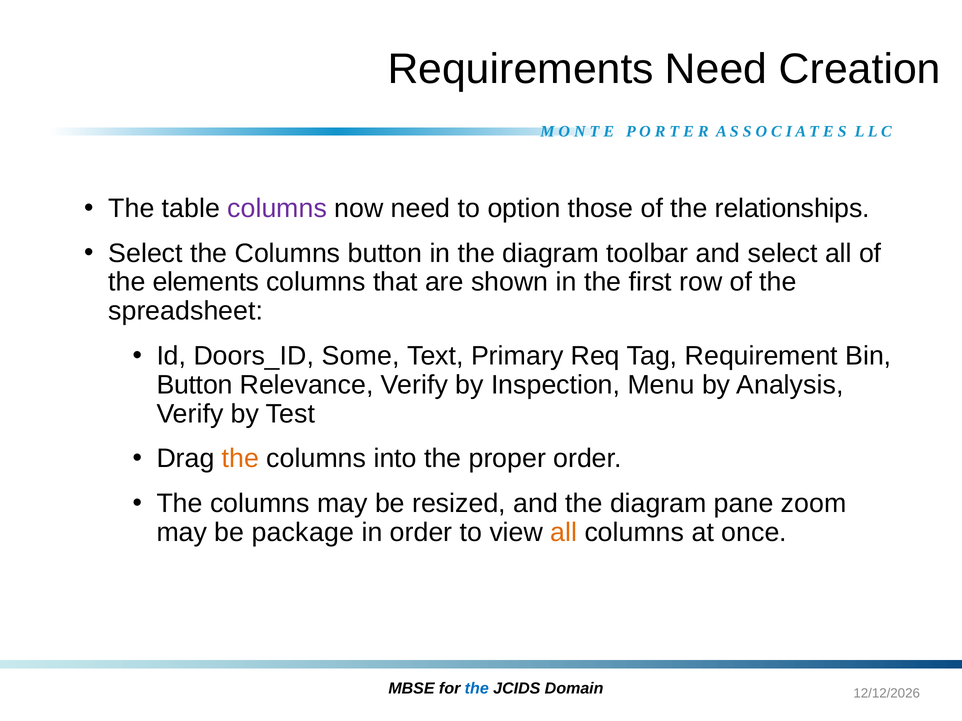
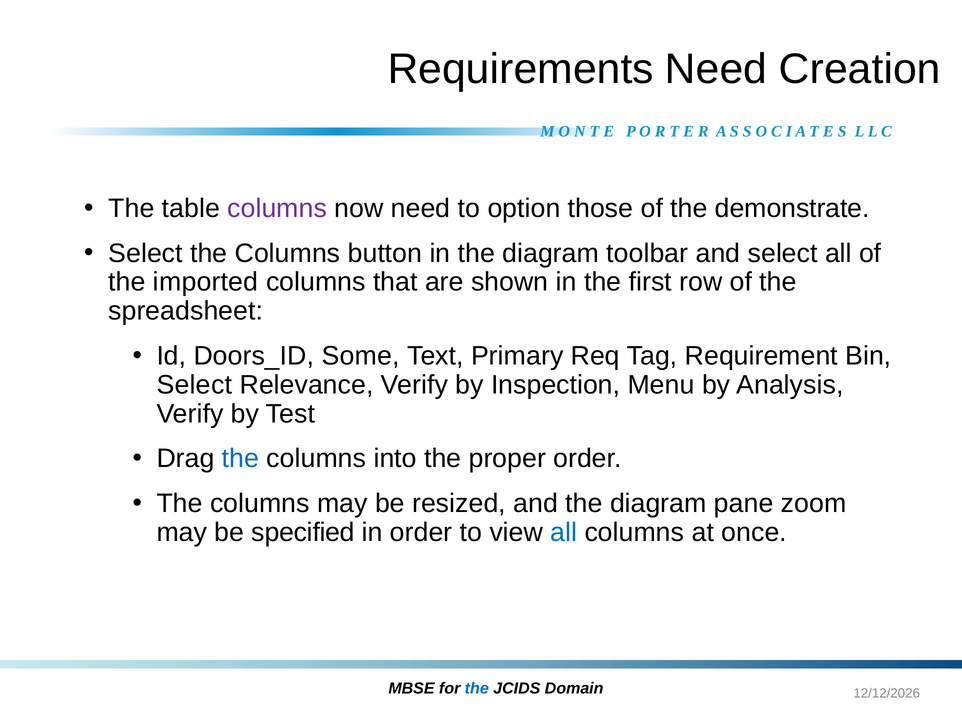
relationships: relationships -> demonstrate
elements: elements -> imported
Button at (195, 385): Button -> Select
the at (240, 459) colour: orange -> blue
package: package -> specified
all at (564, 533) colour: orange -> blue
